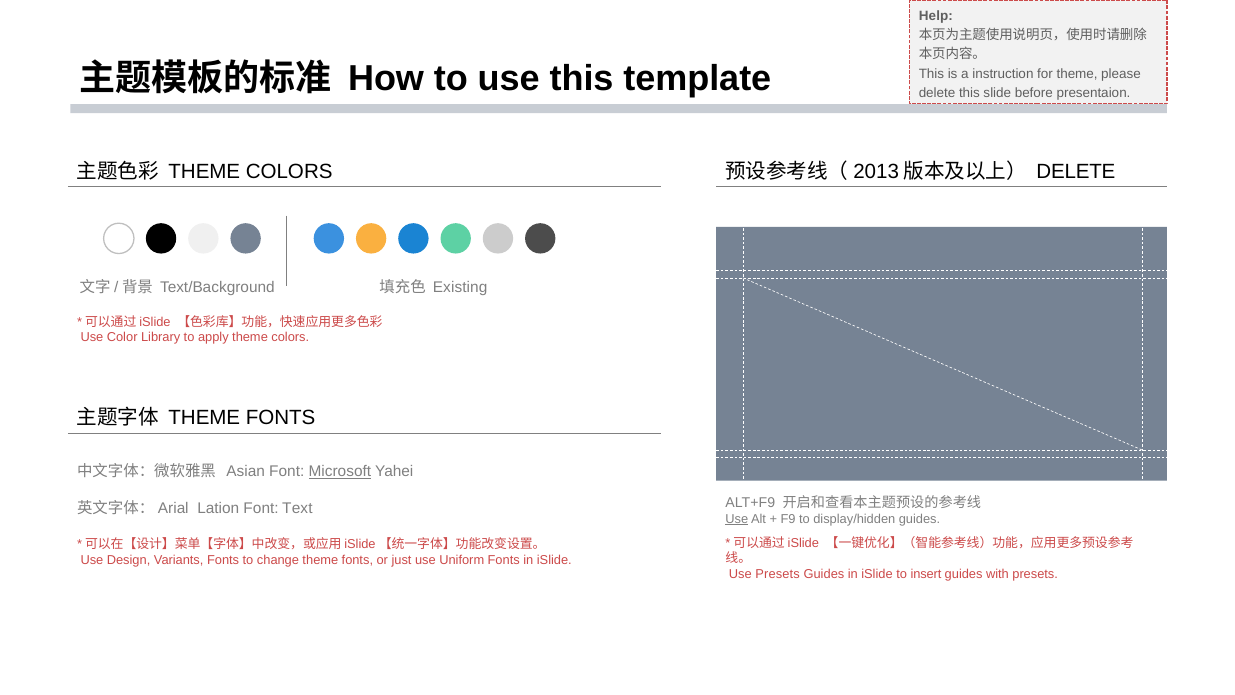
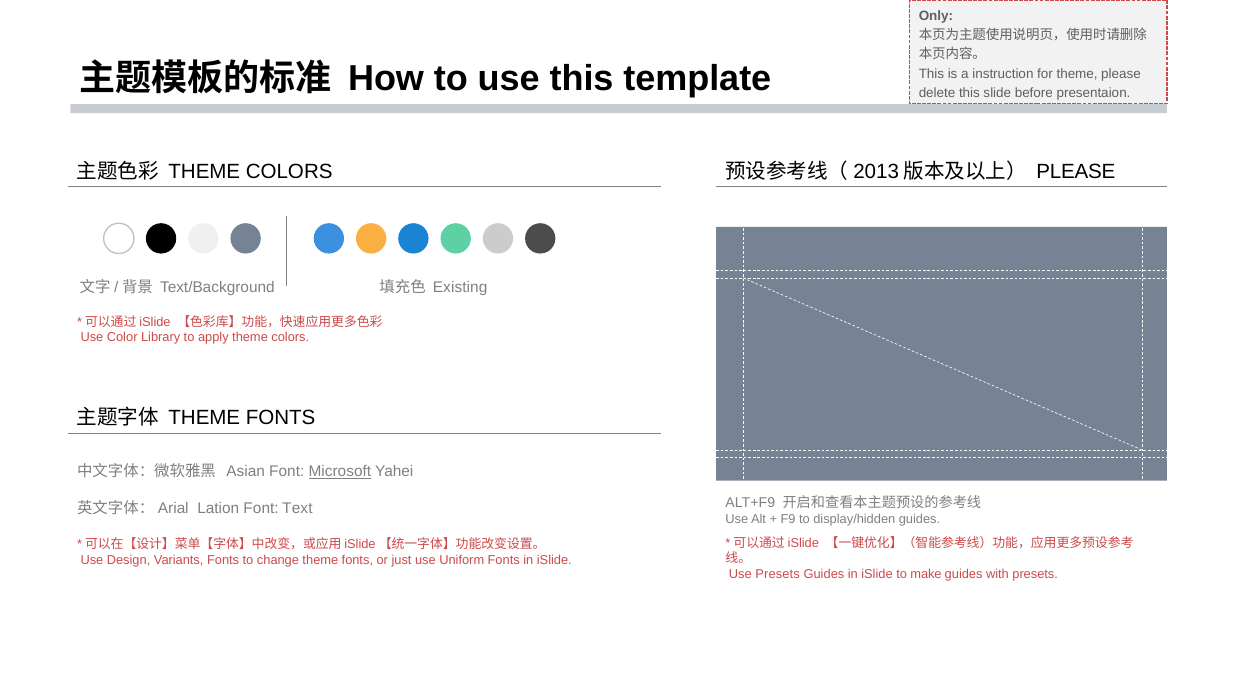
Help: Help -> Only
DELETE at (1076, 172): DELETE -> PLEASE
Use at (737, 519) underline: present -> none
insert: insert -> make
